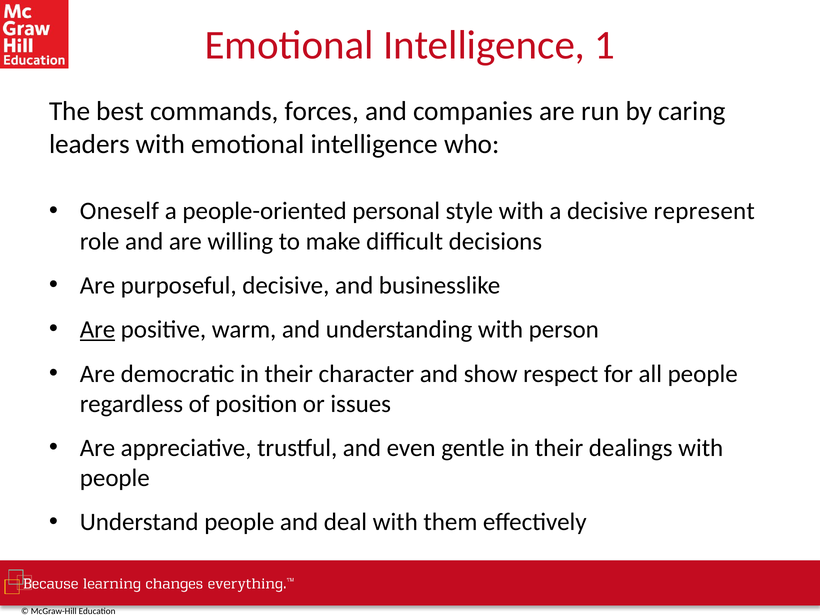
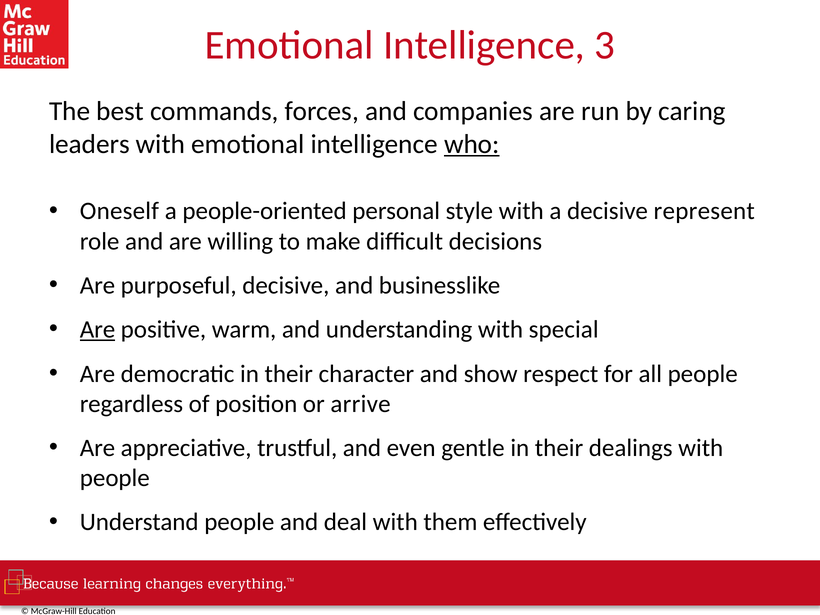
1: 1 -> 3
who underline: none -> present
person: person -> special
issues: issues -> arrive
